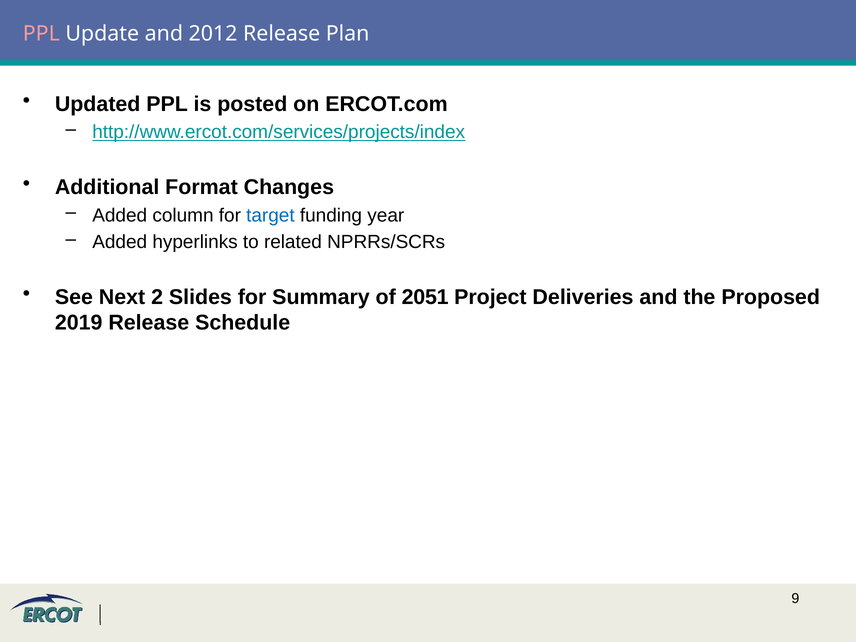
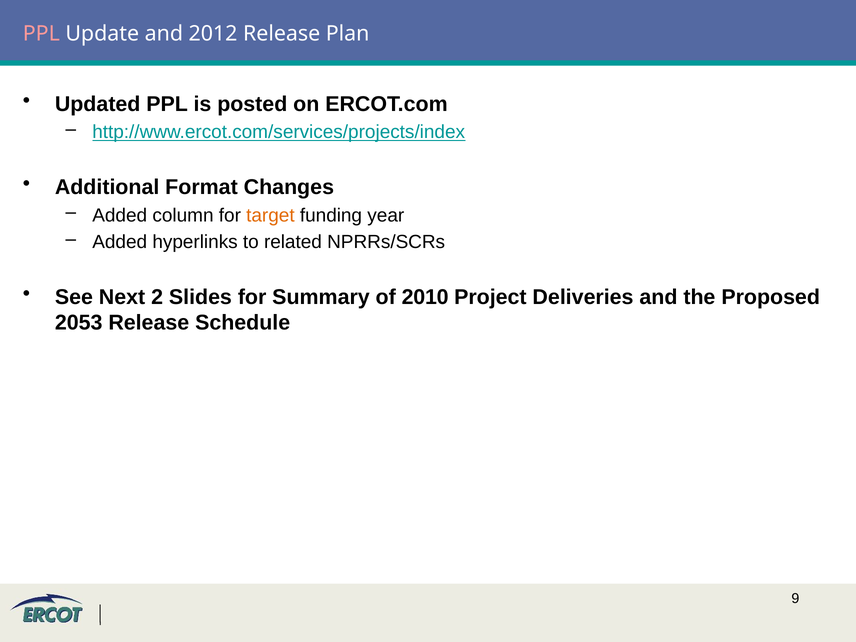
target colour: blue -> orange
2051: 2051 -> 2010
2019: 2019 -> 2053
